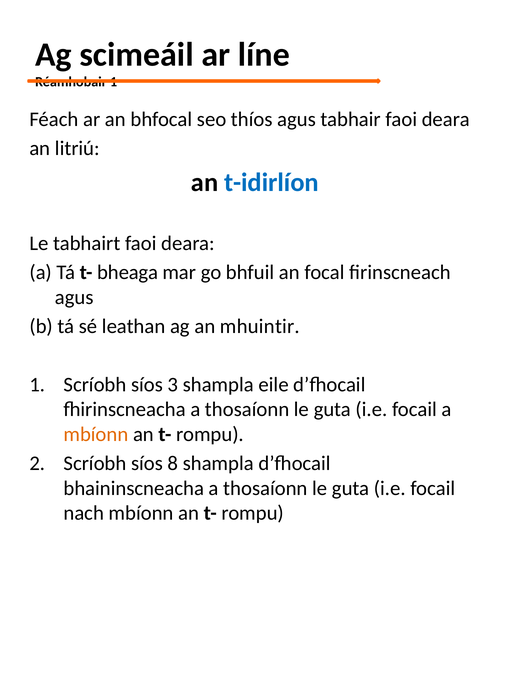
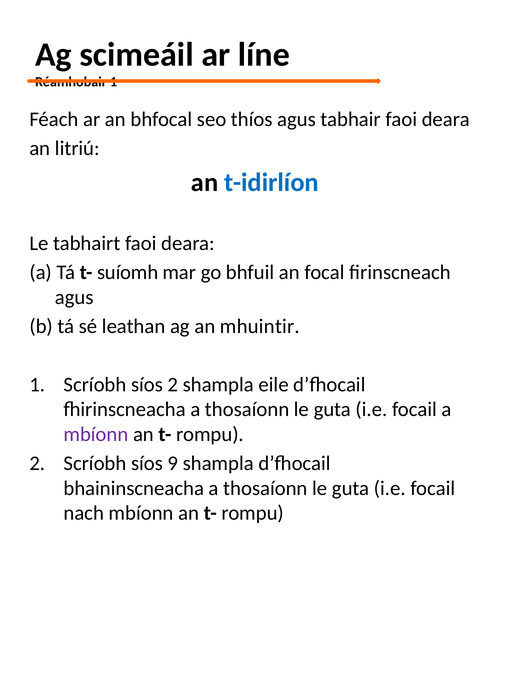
bheaga: bheaga -> suíomh
síos 3: 3 -> 2
mbíonn at (96, 434) colour: orange -> purple
8: 8 -> 9
